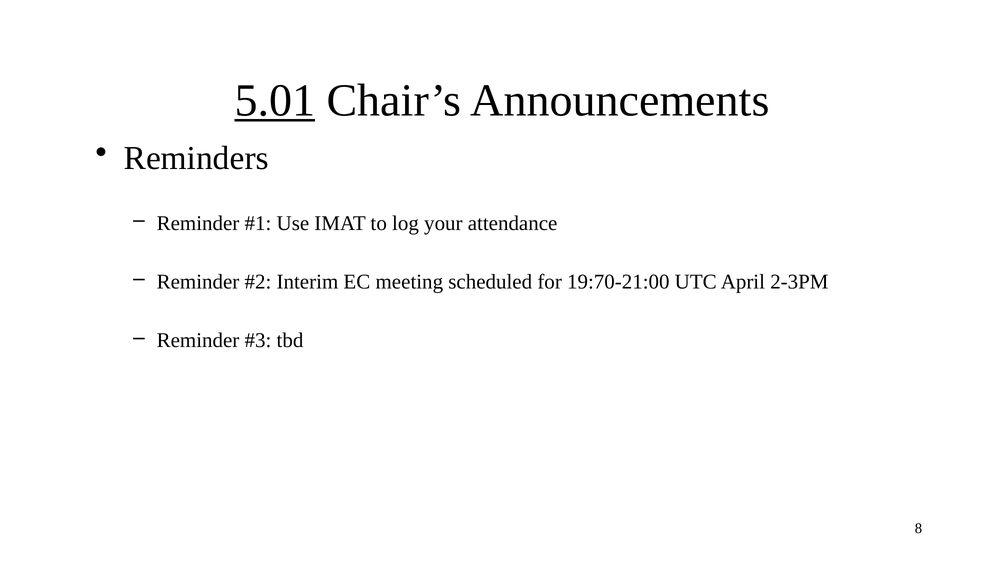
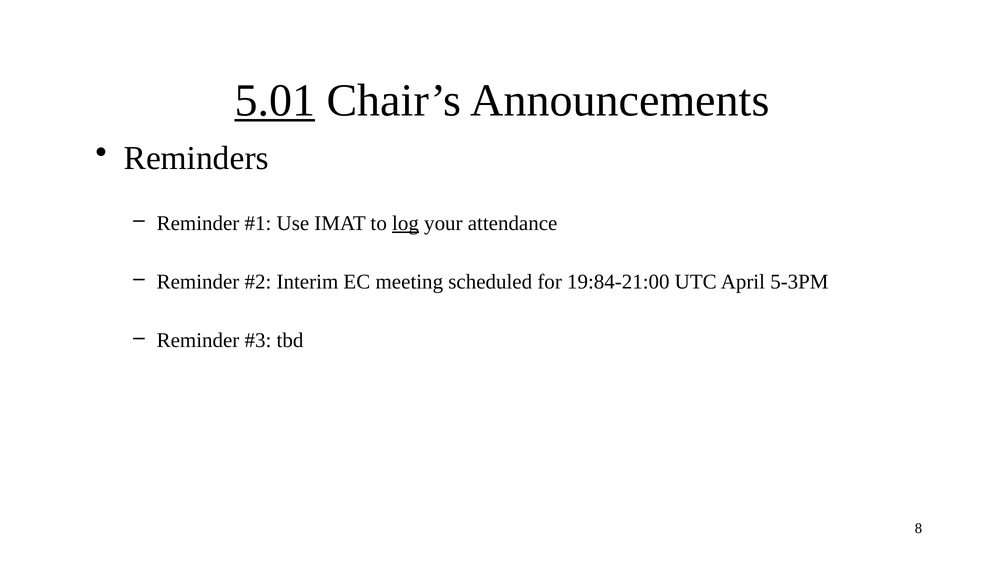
log underline: none -> present
19:70-21:00: 19:70-21:00 -> 19:84-21:00
2-3PM: 2-3PM -> 5-3PM
